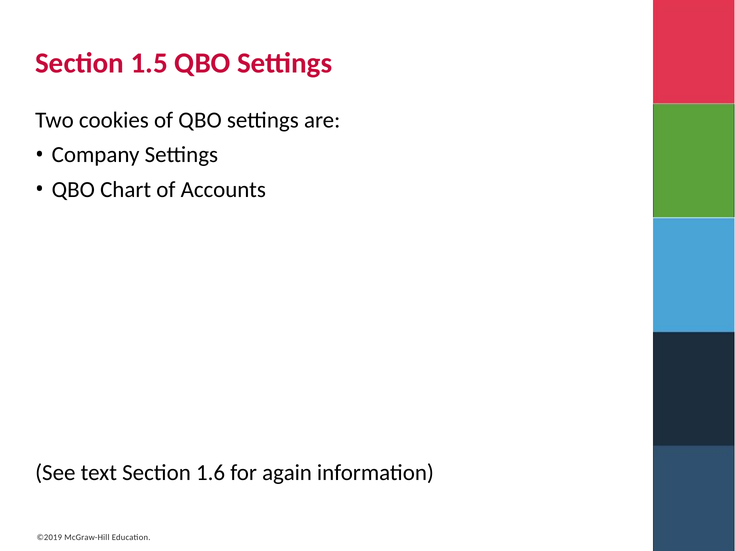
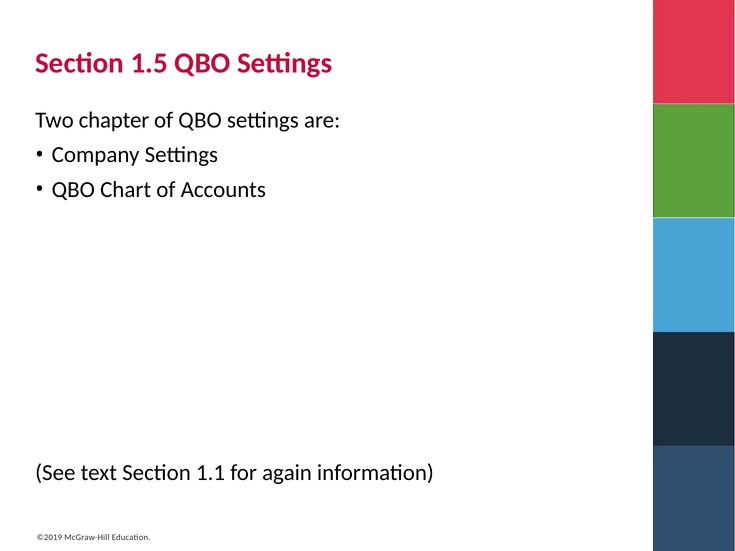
cookies: cookies -> chapter
1.6: 1.6 -> 1.1
